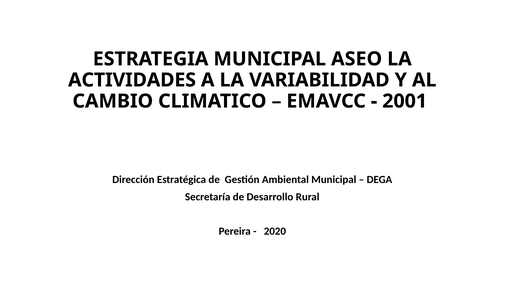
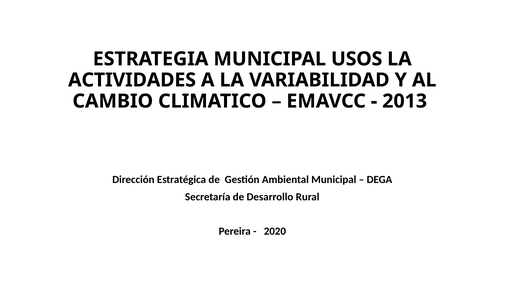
ASEO: ASEO -> USOS
2001: 2001 -> 2013
